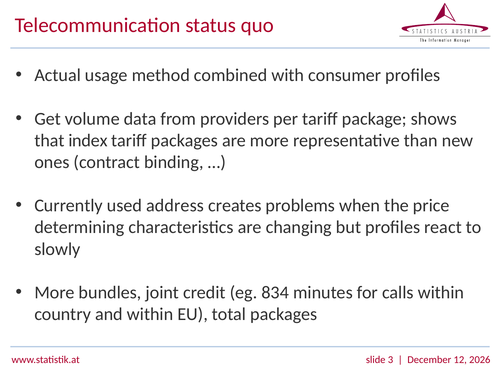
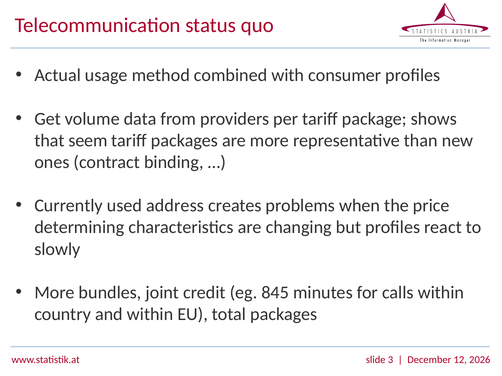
index: index -> seem
834: 834 -> 845
